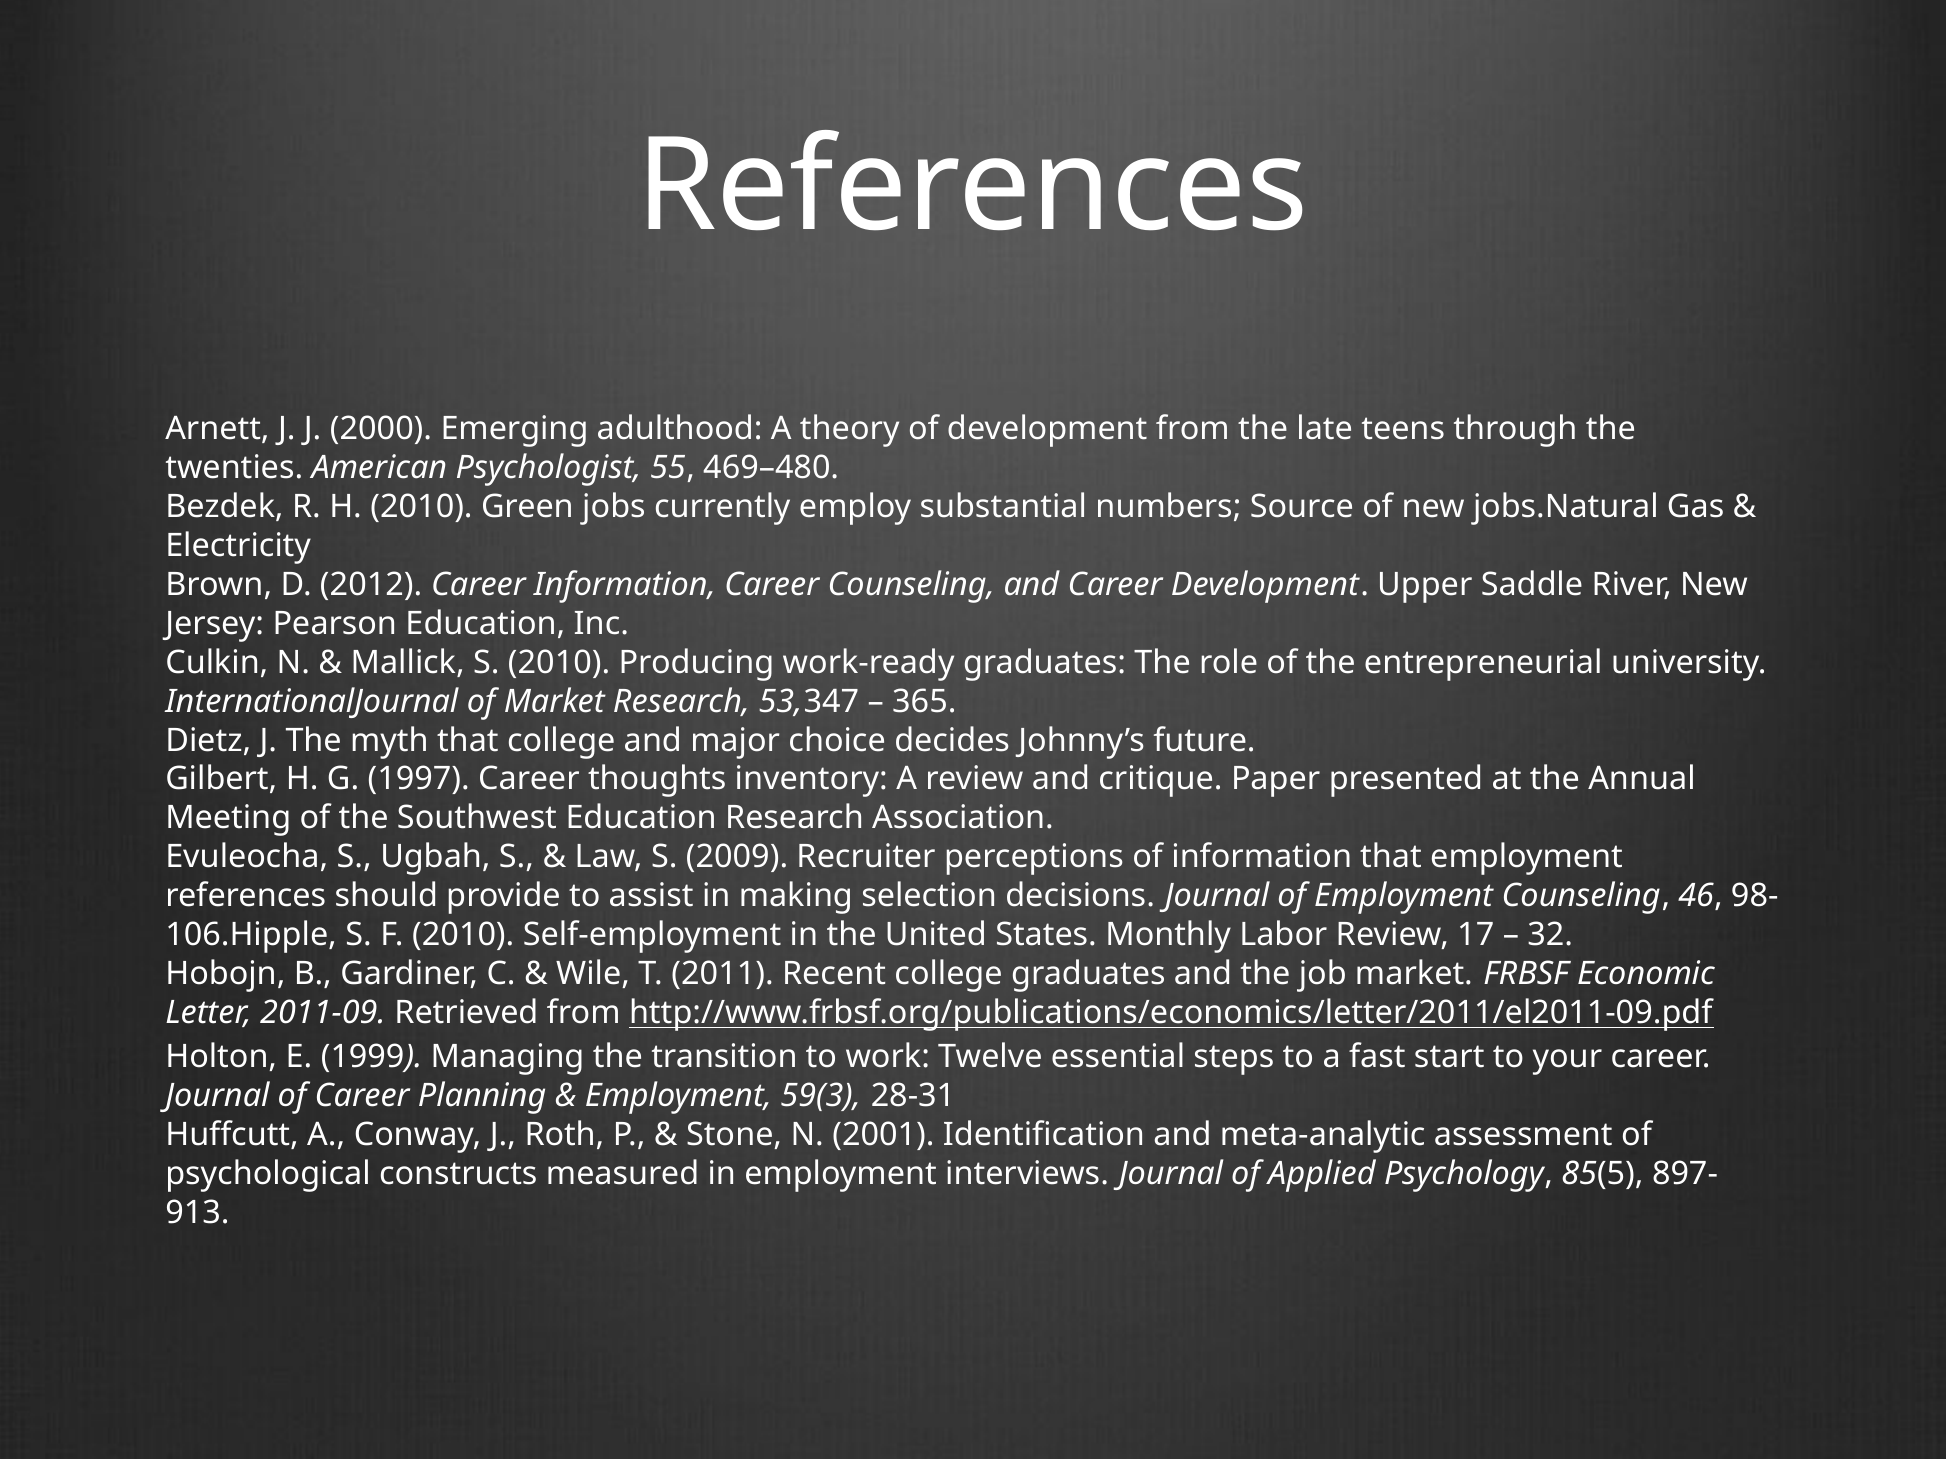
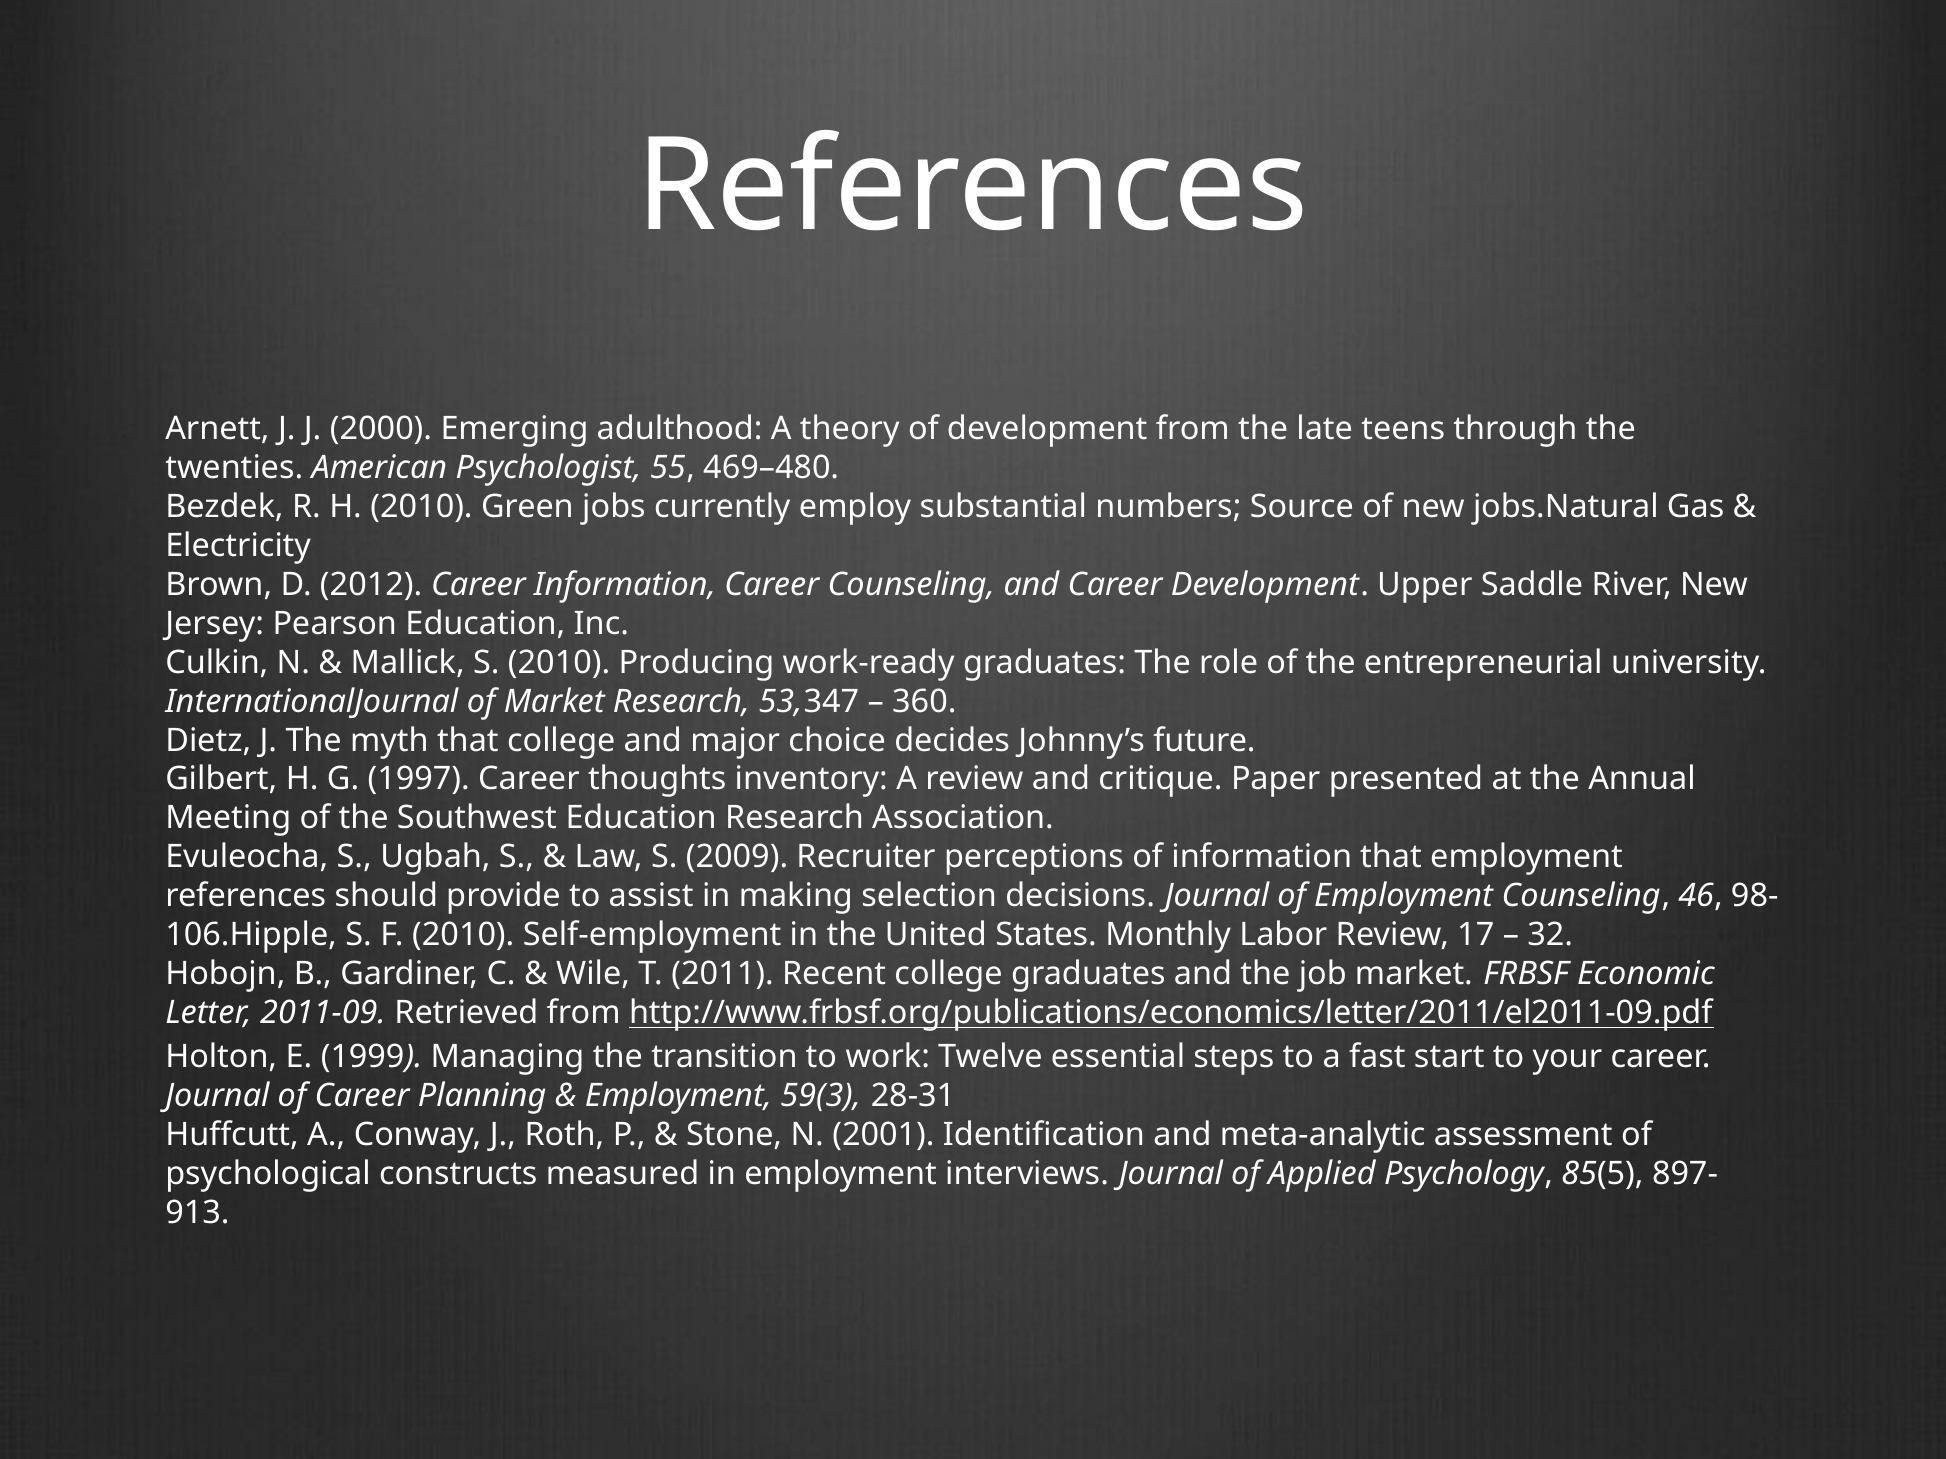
365: 365 -> 360
